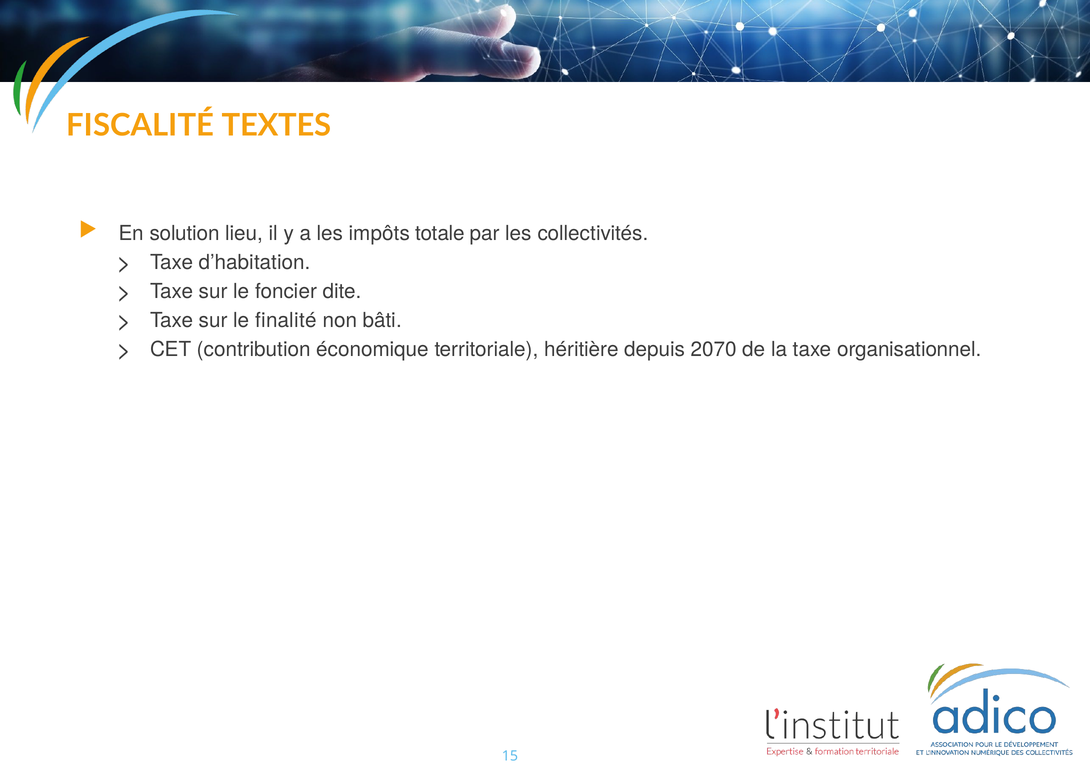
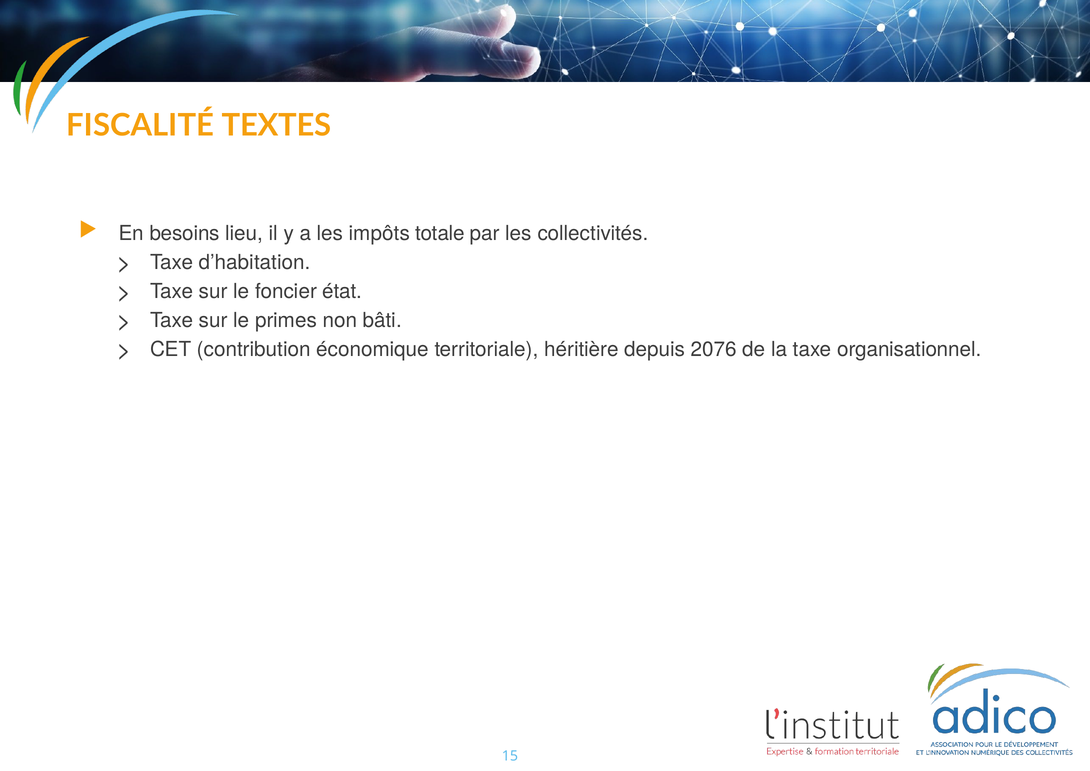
solution: solution -> besoins
dite: dite -> état
finalité: finalité -> primes
2070: 2070 -> 2076
